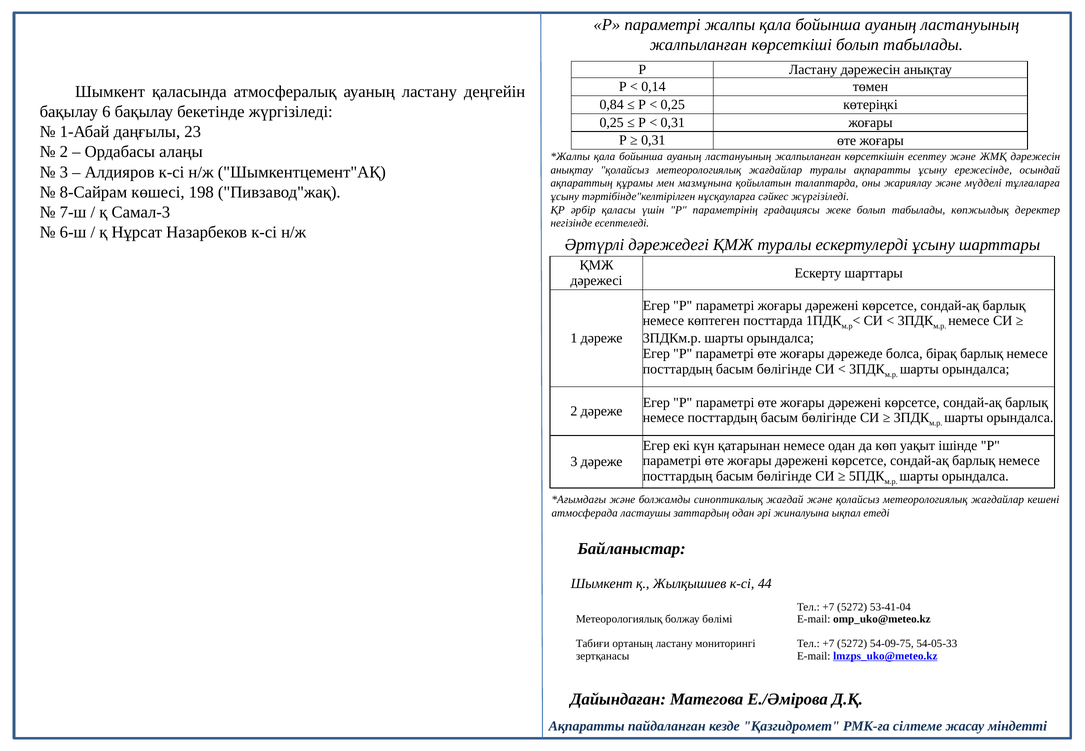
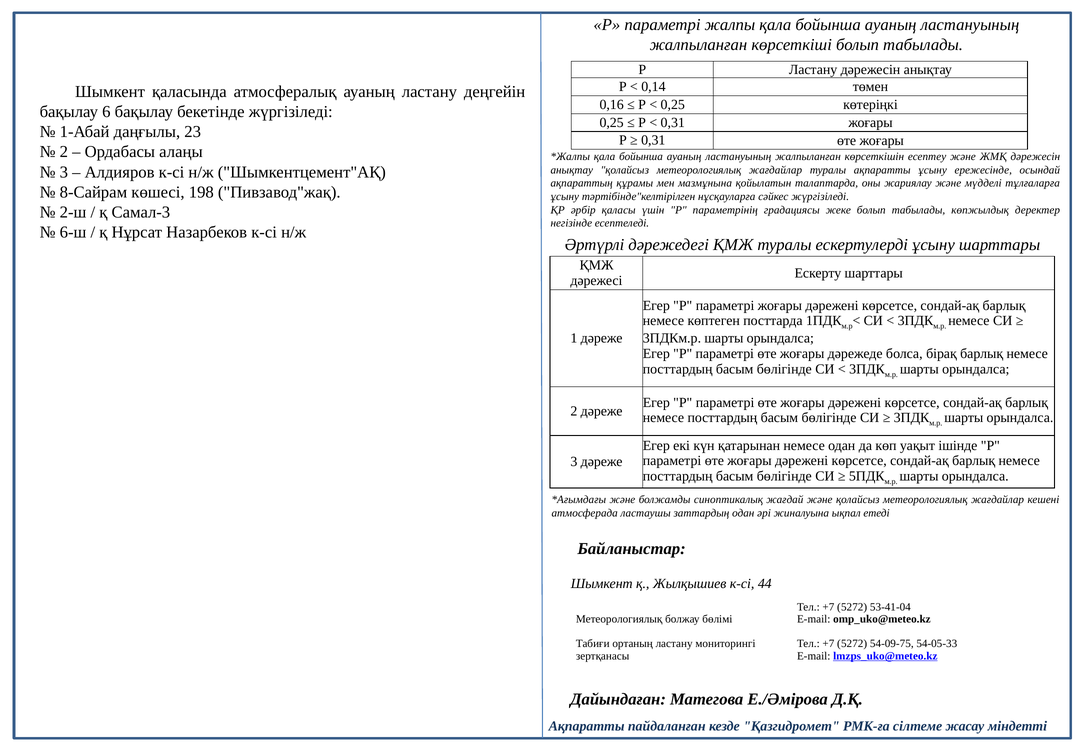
0,84: 0,84 -> 0,16
7-ш: 7-ш -> 2-ш
